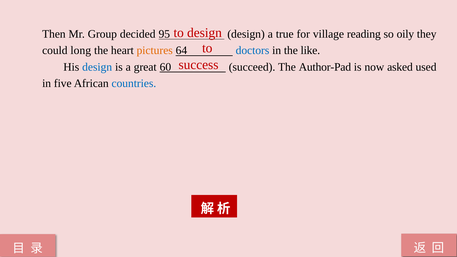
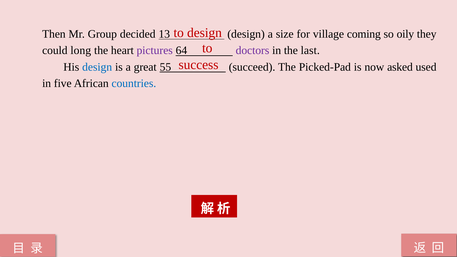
95: 95 -> 13
true: true -> size
reading: reading -> coming
pictures colour: orange -> purple
doctors colour: blue -> purple
like: like -> last
60: 60 -> 55
Author-Pad: Author-Pad -> Picked-Pad
